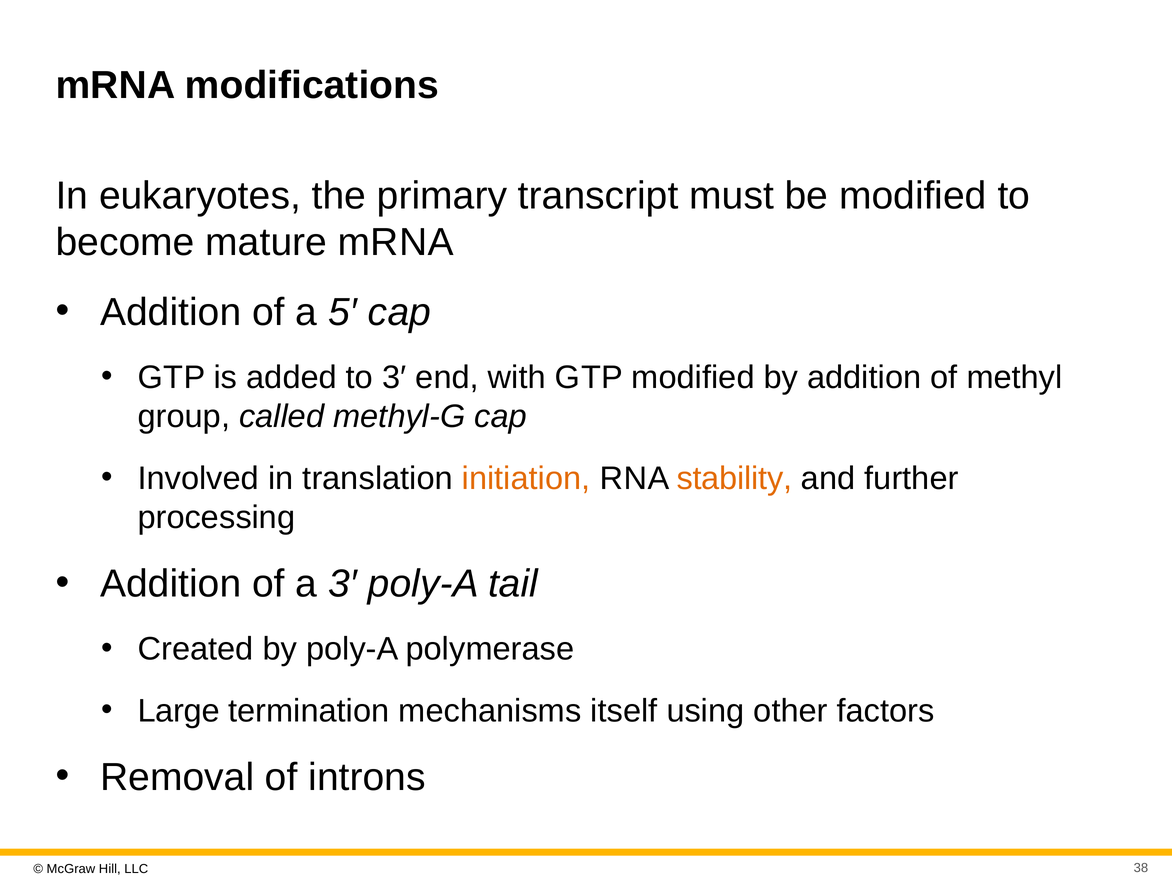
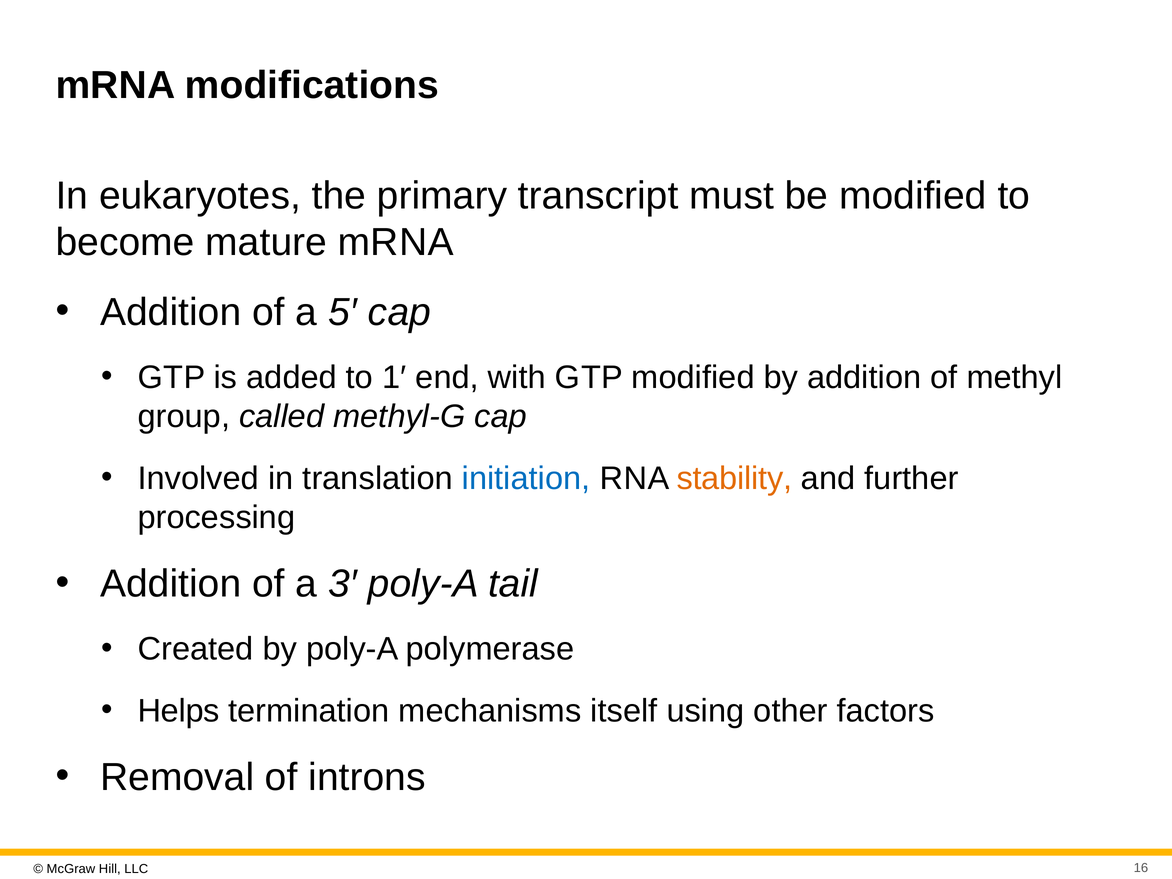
to 3′: 3′ -> 1′
initiation colour: orange -> blue
Large: Large -> Helps
38: 38 -> 16
